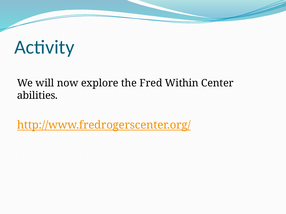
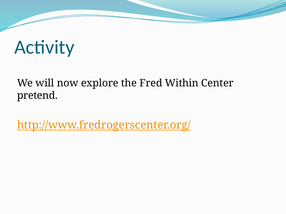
abilities: abilities -> pretend
